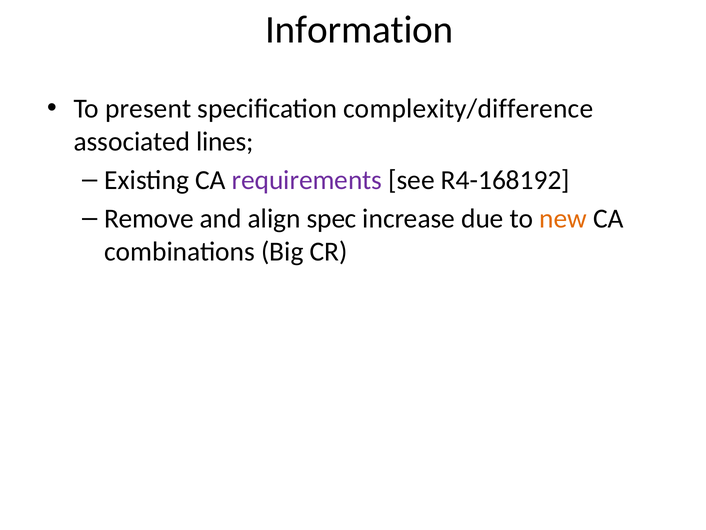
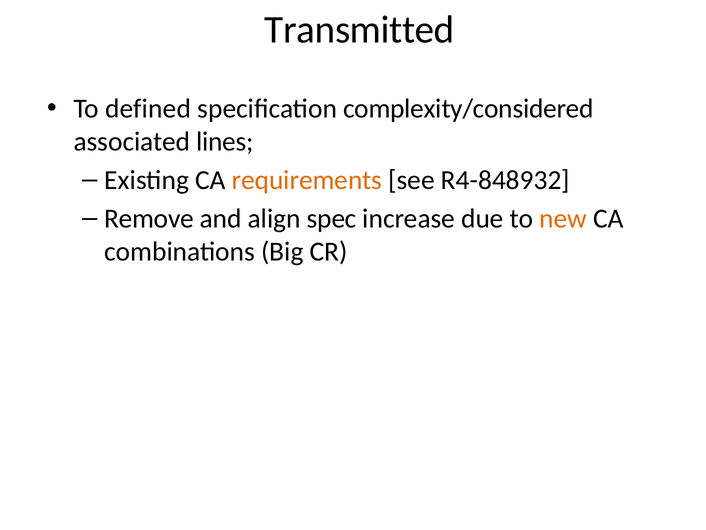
Information: Information -> Transmitted
present: present -> defined
complexity/difference: complexity/difference -> complexity/considered
requirements colour: purple -> orange
R4-168192: R4-168192 -> R4-848932
